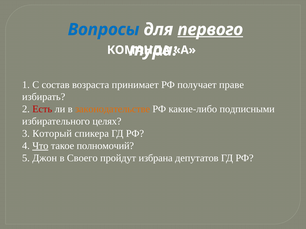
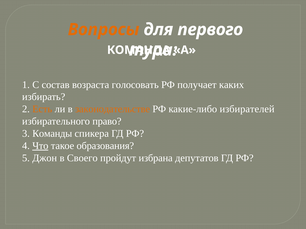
Вопросы colour: blue -> orange
первого underline: present -> none
принимает: принимает -> голосовать
праве: праве -> каких
Есть colour: red -> orange
подписными: подписными -> избирателей
целях: целях -> право
Который: Который -> Команды
полномочий: полномочий -> образования
